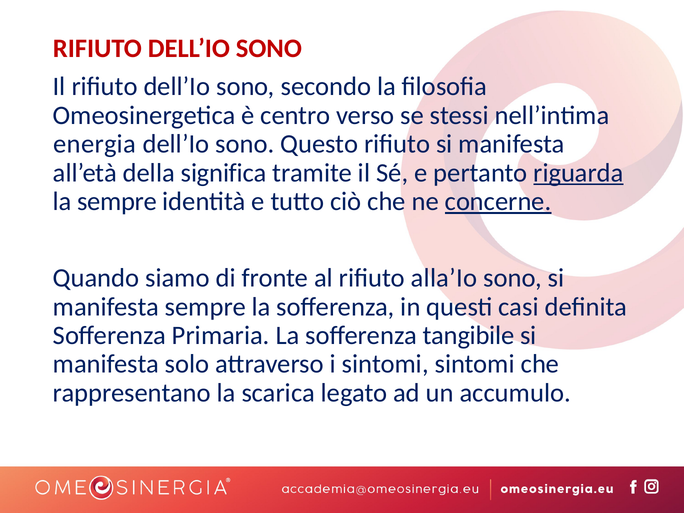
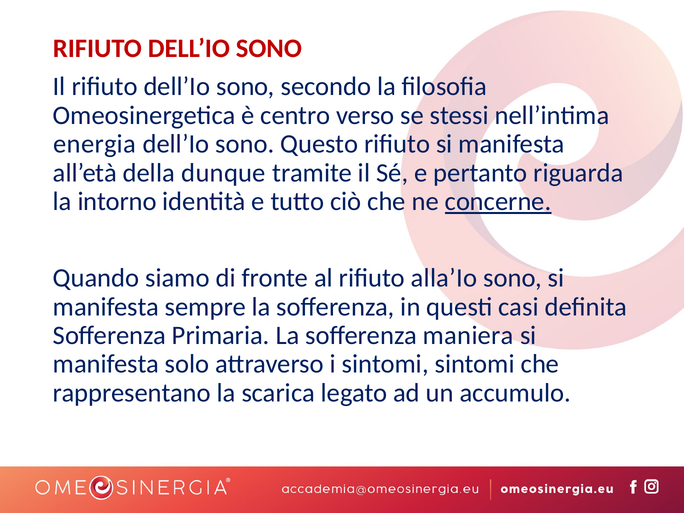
significa: significa -> dunque
riguarda underline: present -> none
la sempre: sempre -> intorno
tangibile: tangibile -> maniera
